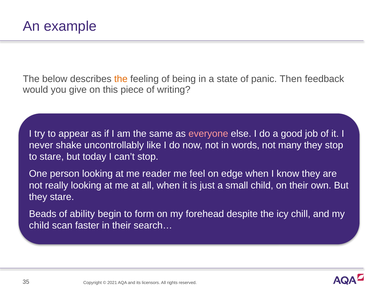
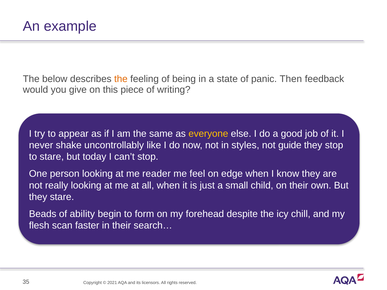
everyone colour: pink -> yellow
words: words -> styles
many: many -> guide
child at (39, 226): child -> flesh
